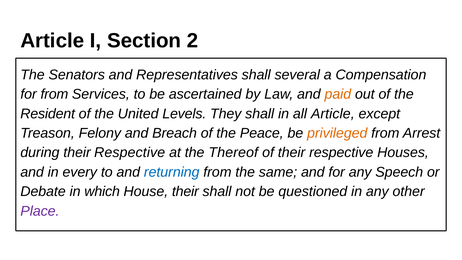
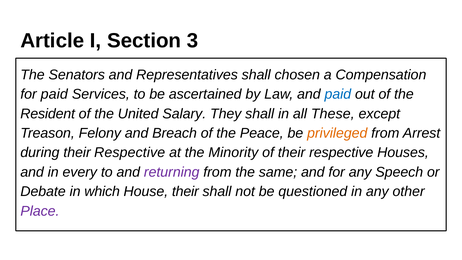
2: 2 -> 3
several: several -> chosen
for from: from -> paid
paid at (338, 94) colour: orange -> blue
Levels: Levels -> Salary
all Article: Article -> These
Thereof: Thereof -> Minority
returning colour: blue -> purple
